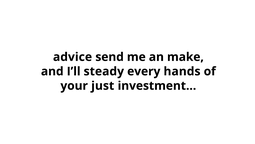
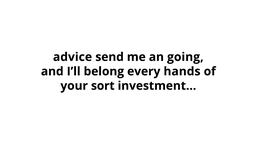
make: make -> going
steady: steady -> belong
just: just -> sort
